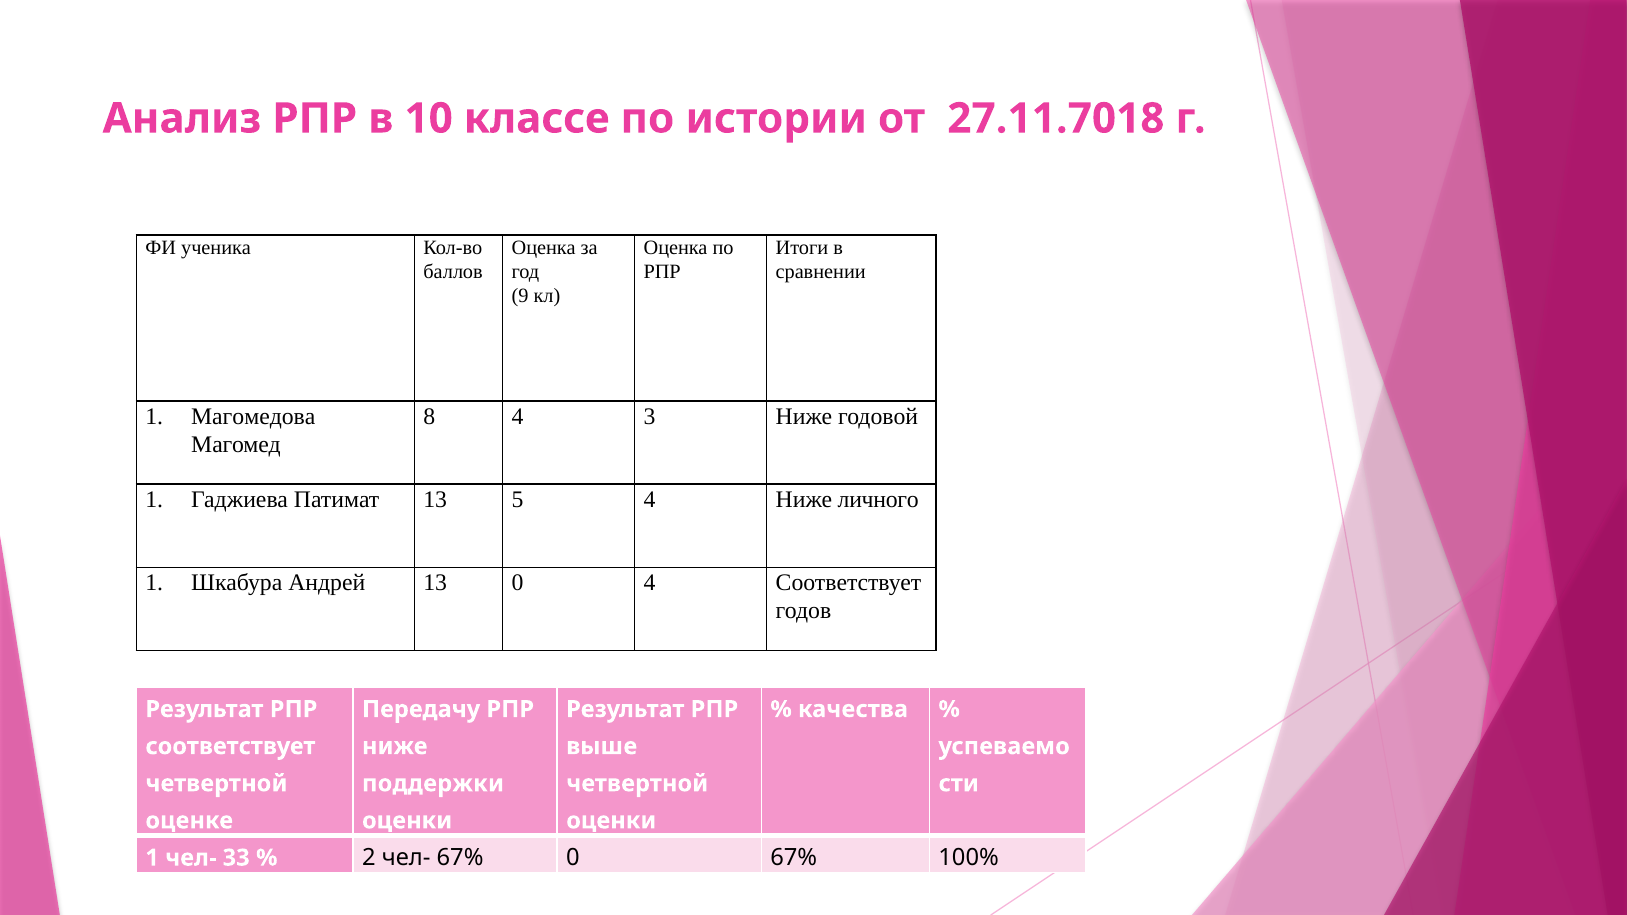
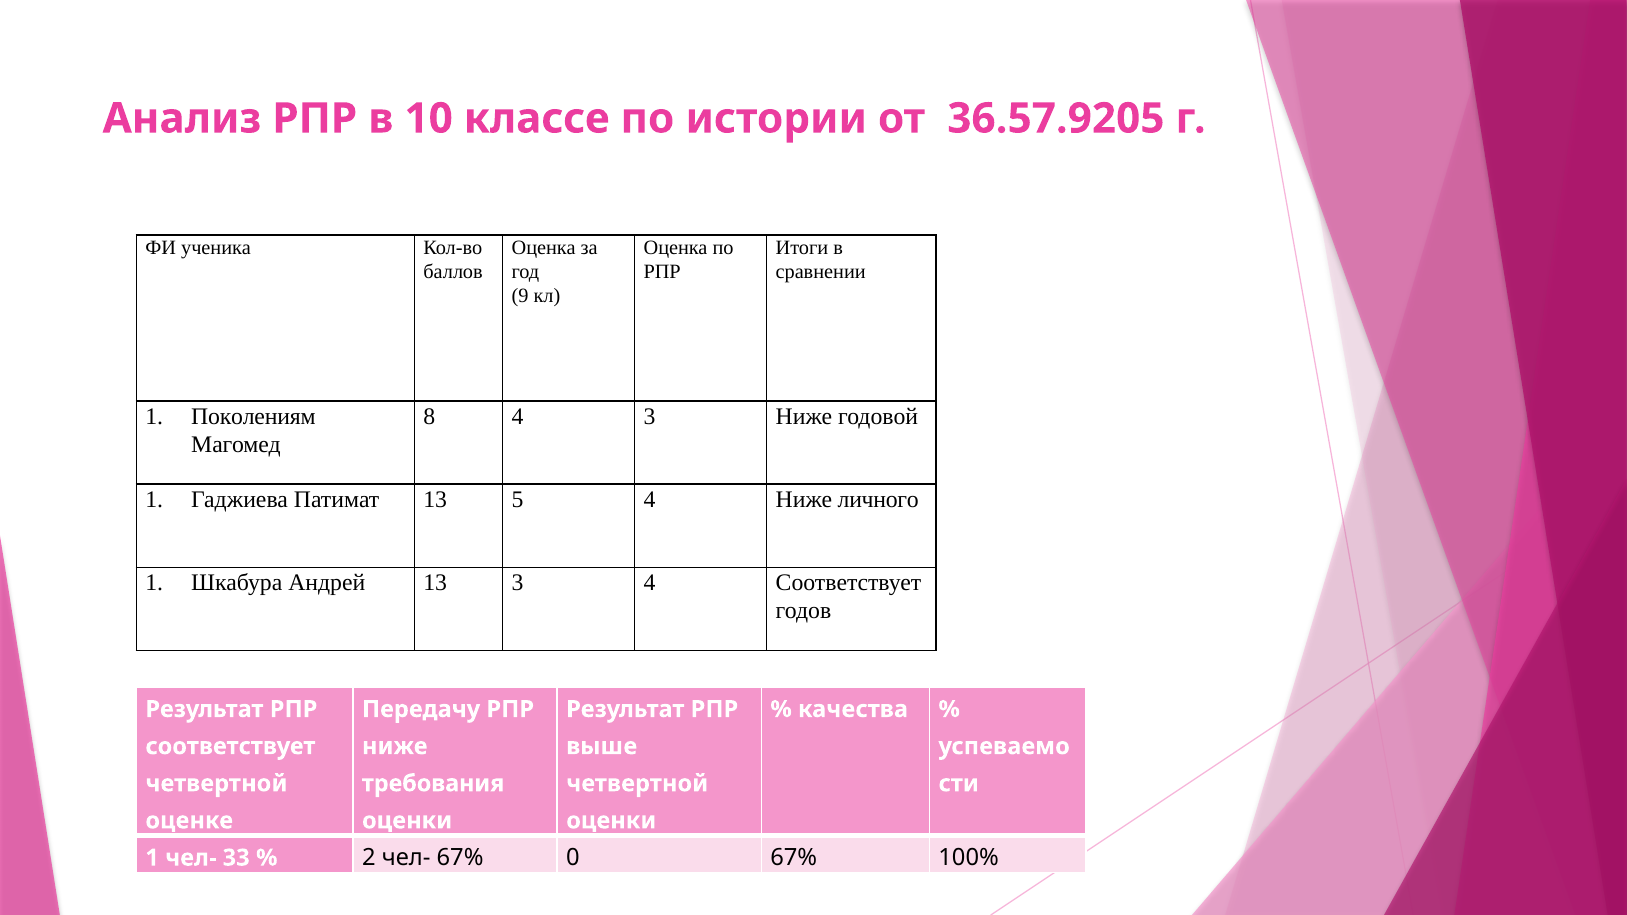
27.11.7018: 27.11.7018 -> 36.57.9205
Магомедова: Магомедова -> Поколениям
13 0: 0 -> 3
поддержки: поддержки -> требования
